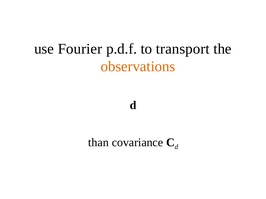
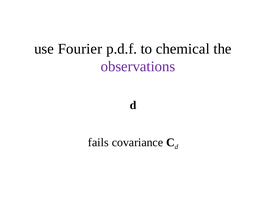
transport: transport -> chemical
observations colour: orange -> purple
than: than -> fails
